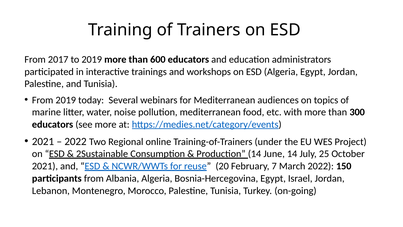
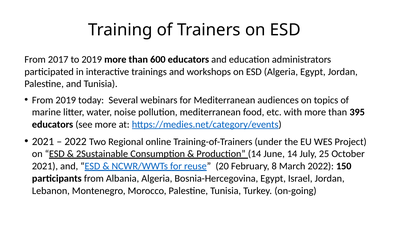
300: 300 -> 395
7: 7 -> 8
